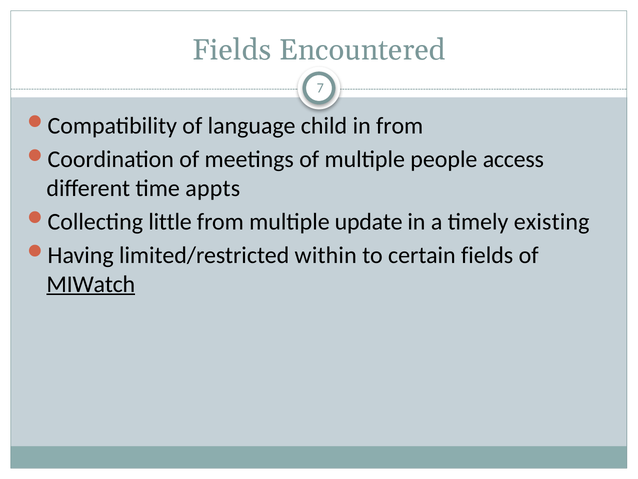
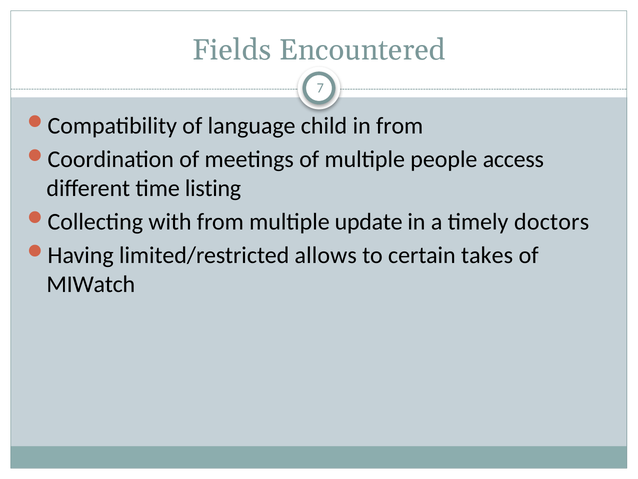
appts: appts -> listing
little: little -> with
existing: existing -> doctors
within: within -> allows
certain fields: fields -> takes
MIWatch underline: present -> none
